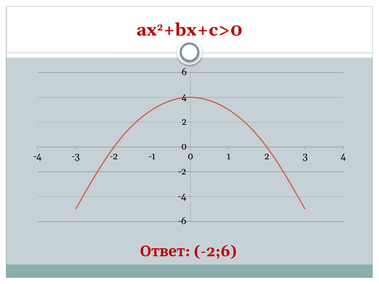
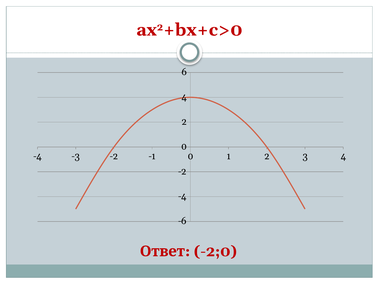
-2;6: -2;6 -> -2;0
